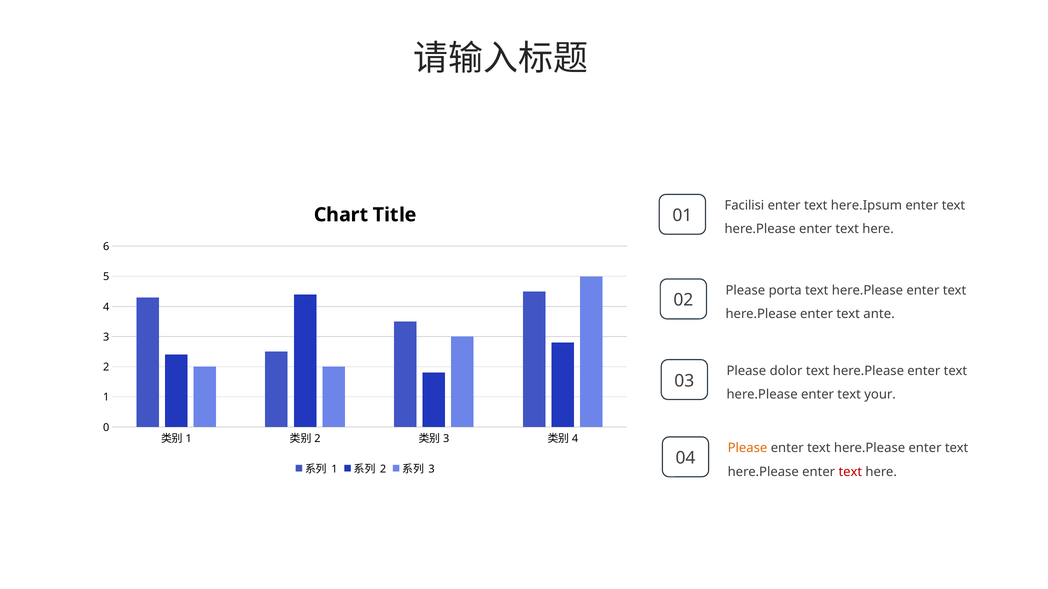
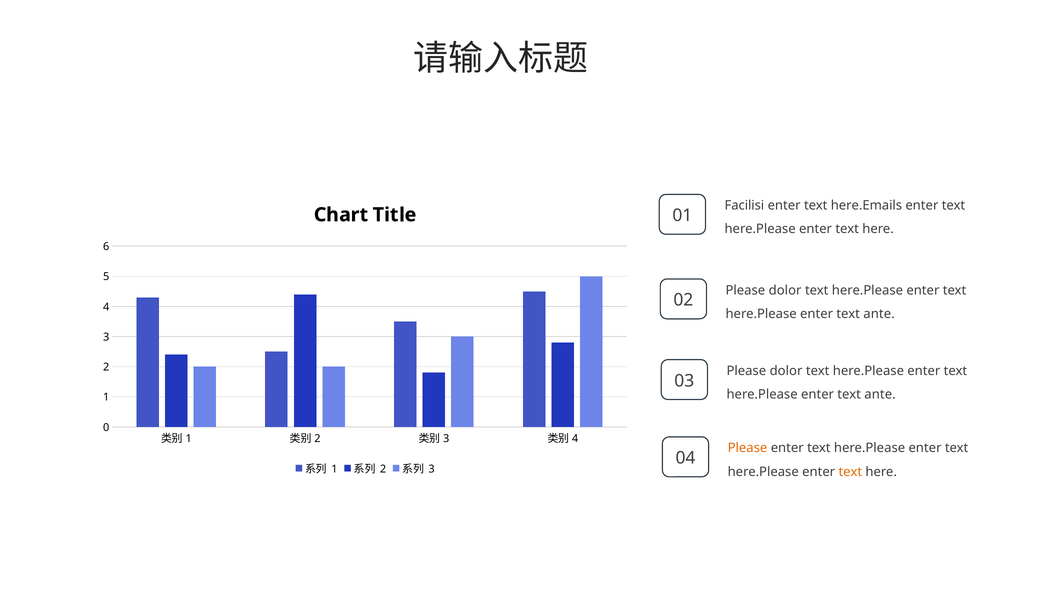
here.Ipsum: here.Ipsum -> here.Emails
porta at (785, 290): porta -> dolor
your at (880, 395): your -> ante
text at (850, 472) colour: red -> orange
